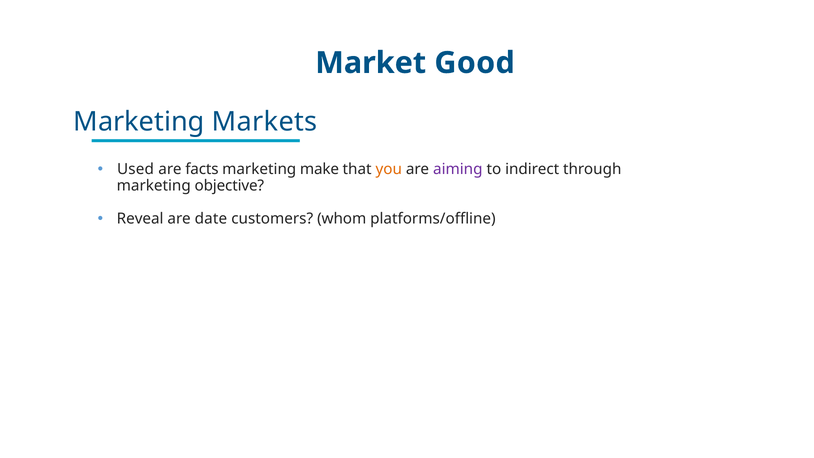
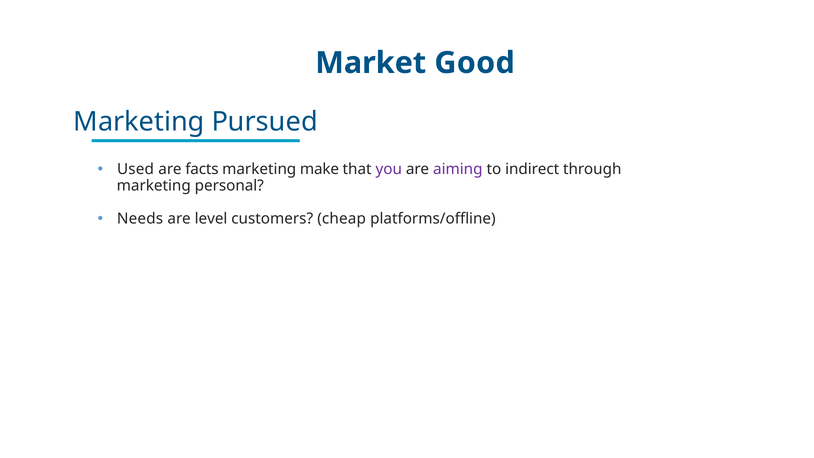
Markets: Markets -> Pursued
you colour: orange -> purple
objective: objective -> personal
Reveal: Reveal -> Needs
date: date -> level
whom: whom -> cheap
